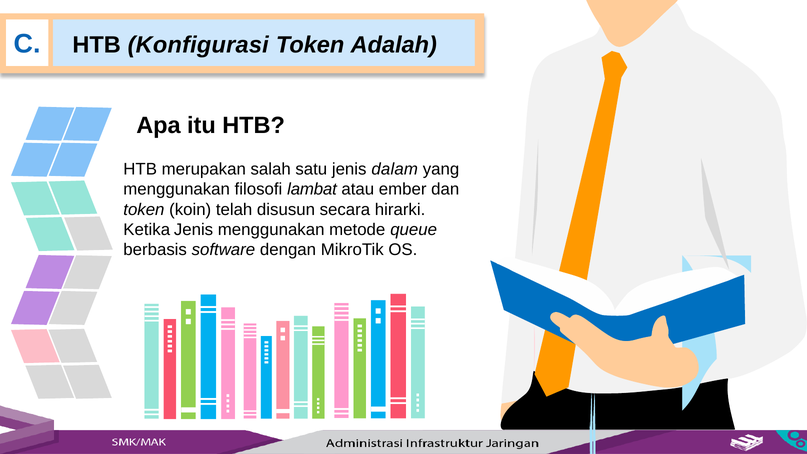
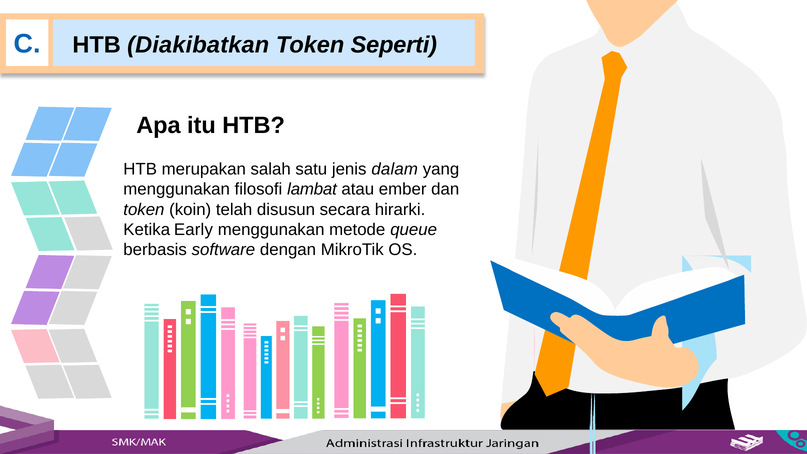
Konfigurasi: Konfigurasi -> Diakibatkan
Adalah: Adalah -> Seperti
Ketika Jenis: Jenis -> Early
